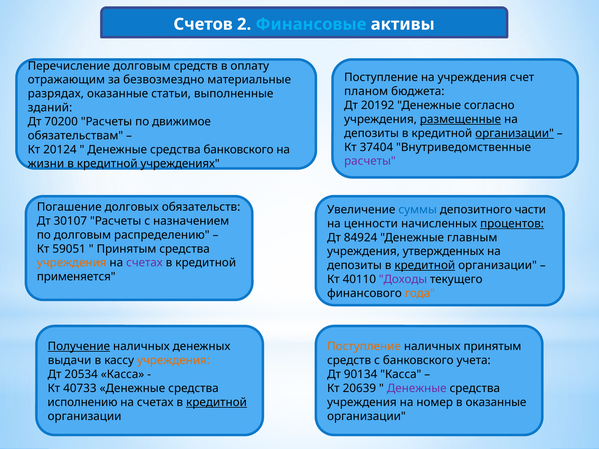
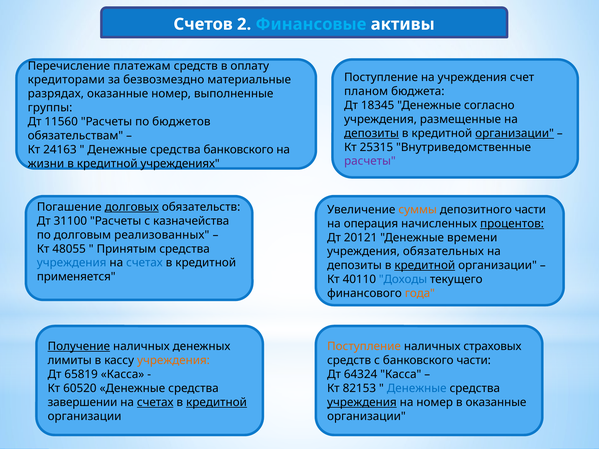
Перечисление долговым: долговым -> платежам
отражающим: отражающим -> кредиторами
оказанные статьи: статьи -> номер
20192: 20192 -> 18345
зданий: зданий -> группы
размещенные underline: present -> none
70200: 70200 -> 11560
движимое: движимое -> бюджетов
депозиты at (372, 133) underline: none -> present
37404: 37404 -> 25315
20124: 20124 -> 24163
долговых underline: none -> present
суммы colour: blue -> orange
30107: 30107 -> 31100
назначением: назначением -> казначейства
ценности: ценности -> операция
распределению: распределению -> реализованных
84924: 84924 -> 20121
главным: главным -> времени
59051: 59051 -> 48055
утвержденных: утвержденных -> обязательных
учреждения at (72, 263) colour: orange -> blue
счетах at (144, 263) colour: purple -> blue
Доходы colour: purple -> blue
наличных принятым: принятым -> страховых
выдачи: выдачи -> лимиты
банковского учета: учета -> части
20534: 20534 -> 65819
90134: 90134 -> 64324
40733: 40733 -> 60520
20639: 20639 -> 82153
Денежные at (417, 389) colour: purple -> blue
исполнению: исполнению -> завершении
счетах at (155, 402) underline: none -> present
учреждения at (362, 402) underline: none -> present
